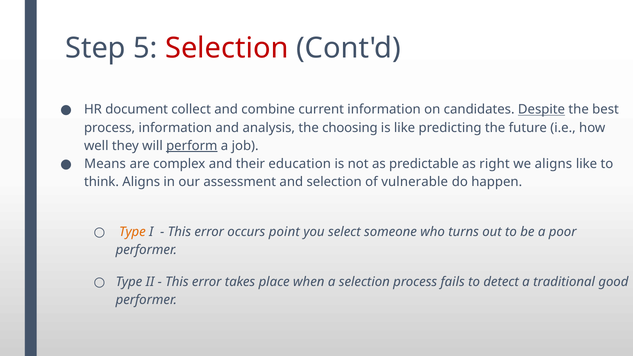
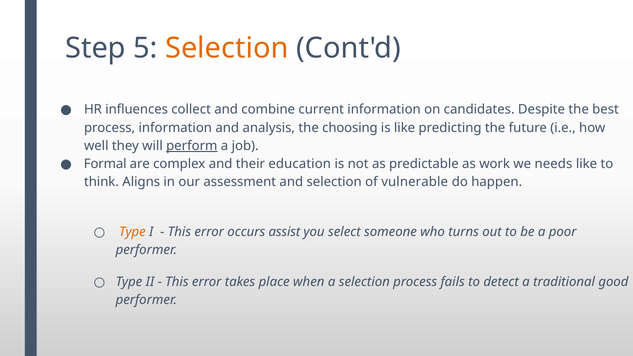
Selection at (227, 48) colour: red -> orange
document: document -> influences
Despite underline: present -> none
Means: Means -> Formal
right: right -> work
we aligns: aligns -> needs
point: point -> assist
